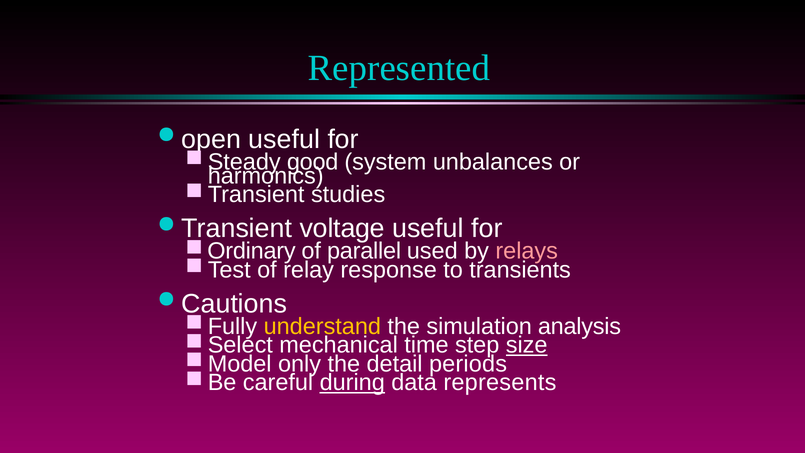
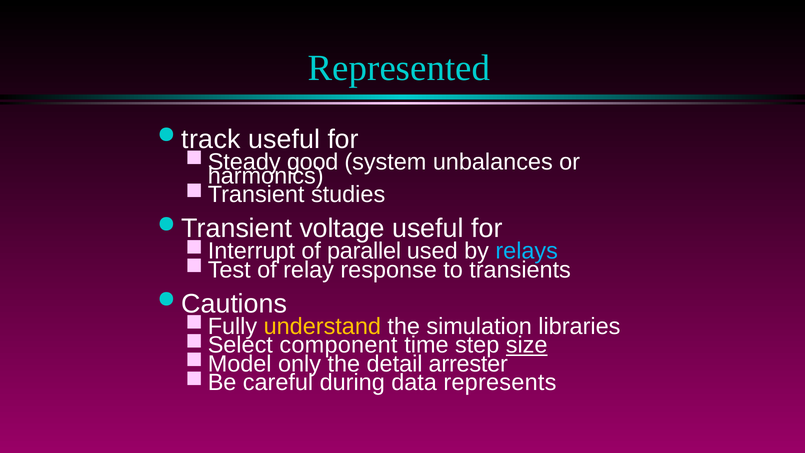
open: open -> track
Ordinary: Ordinary -> Interrupt
relays colour: pink -> light blue
analysis: analysis -> libraries
mechanical: mechanical -> component
periods: periods -> arrester
during underline: present -> none
